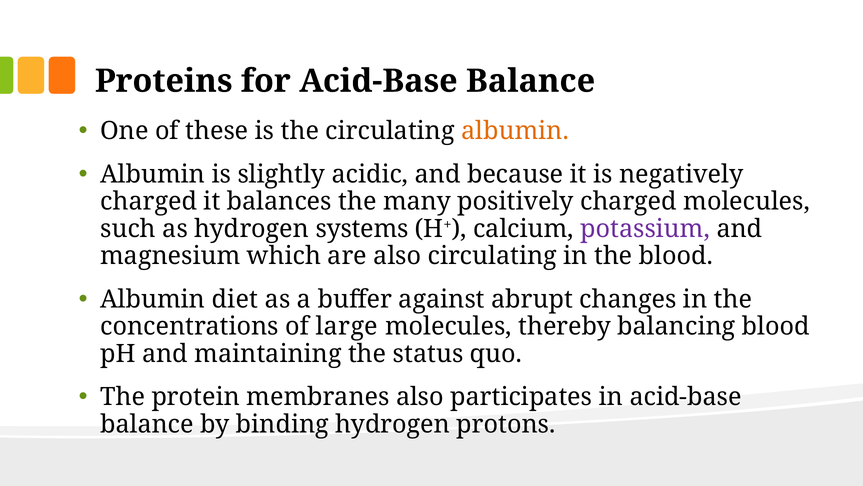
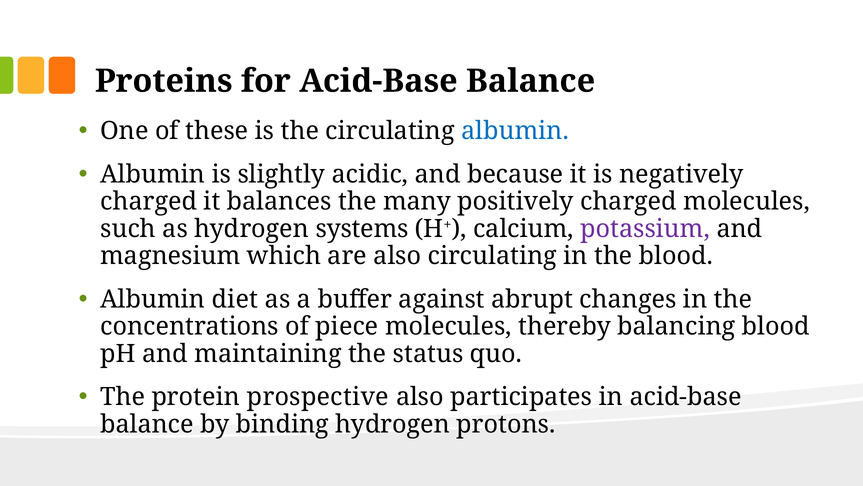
albumin at (515, 131) colour: orange -> blue
large: large -> piece
membranes: membranes -> prospective
